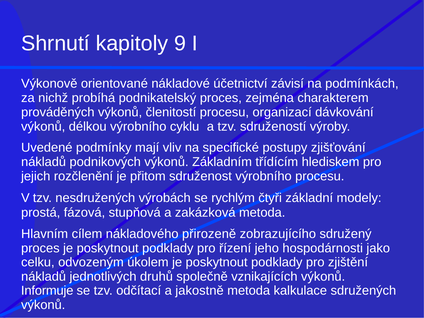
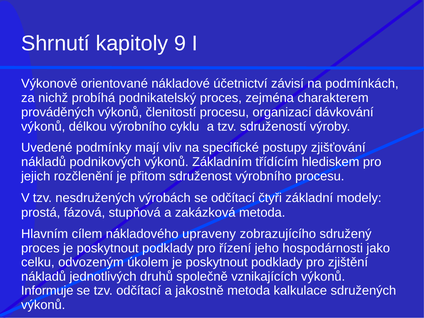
se rychlým: rychlým -> odčítací
přirozeně: přirozeně -> upraveny
